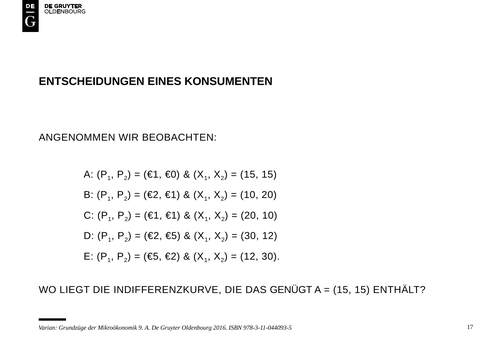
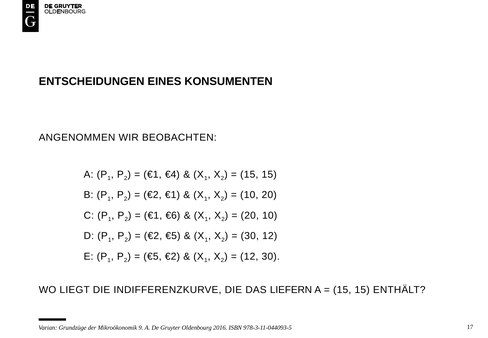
€0: €0 -> €4
€1 €1: €1 -> €6
GENÜGT: GENÜGT -> LIEFERN
